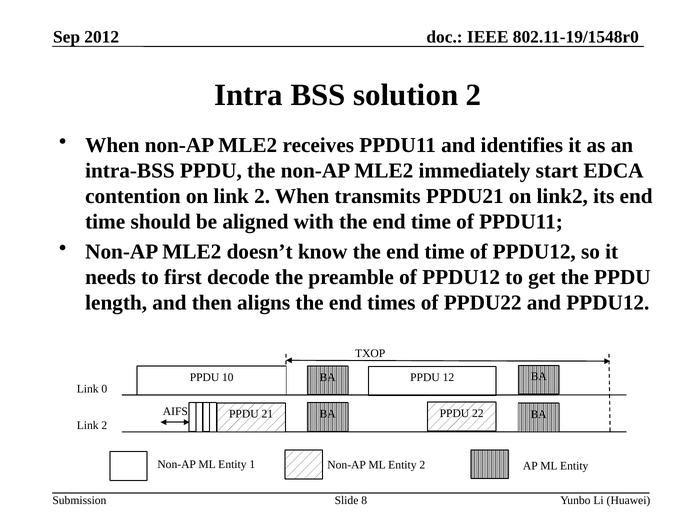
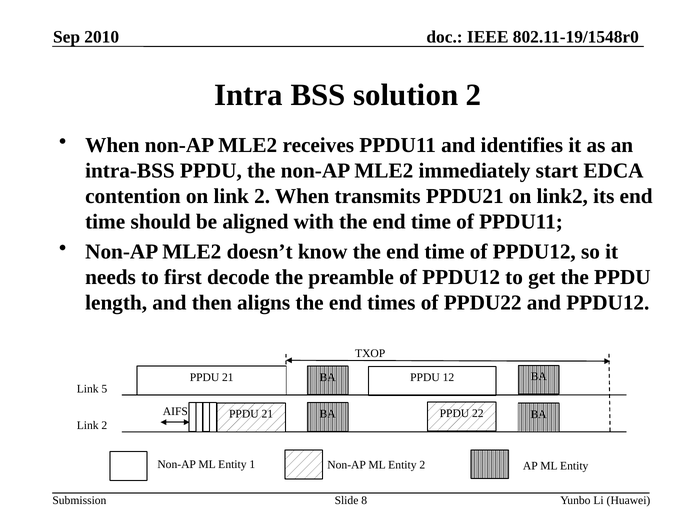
2012: 2012 -> 2010
10 at (228, 377): 10 -> 21
0: 0 -> 5
